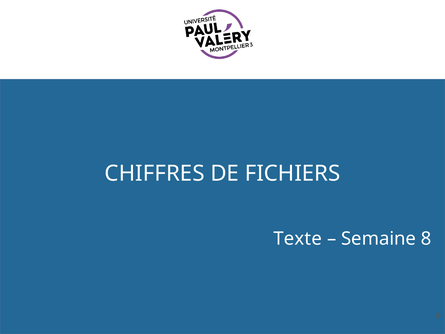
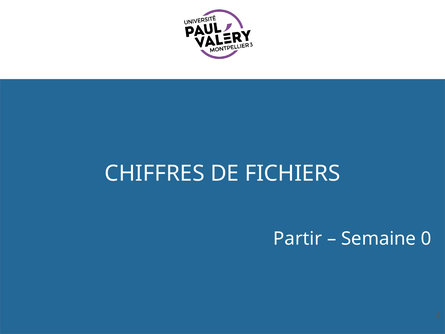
Texte: Texte -> Partir
8: 8 -> 0
